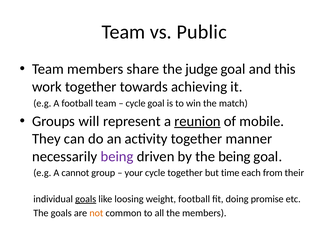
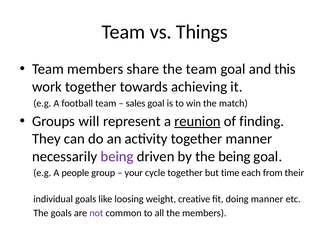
Public: Public -> Things
the judge: judge -> team
cycle at (136, 103): cycle -> sales
mobile: mobile -> finding
cannot: cannot -> people
goals at (86, 199) underline: present -> none
weight football: football -> creative
doing promise: promise -> manner
not colour: orange -> purple
